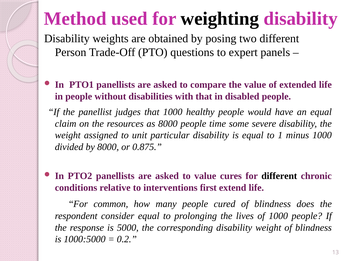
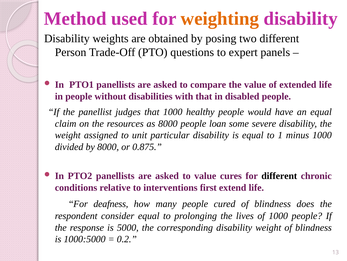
weighting colour: black -> orange
time: time -> loan
common: common -> deafness
